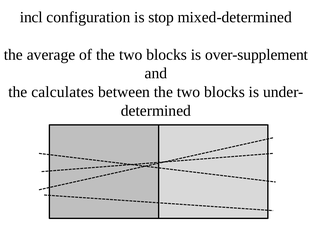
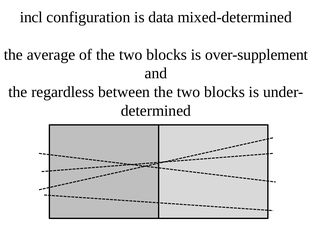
stop: stop -> data
calculates: calculates -> regardless
